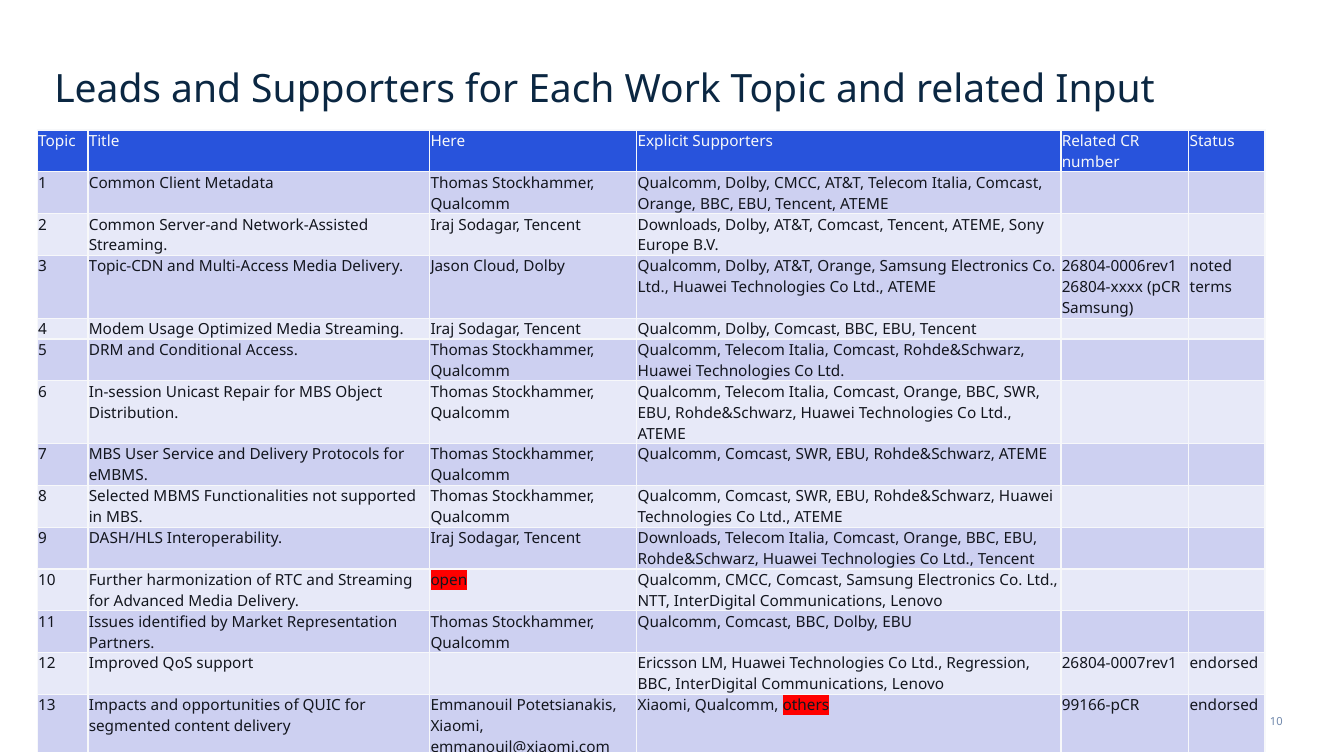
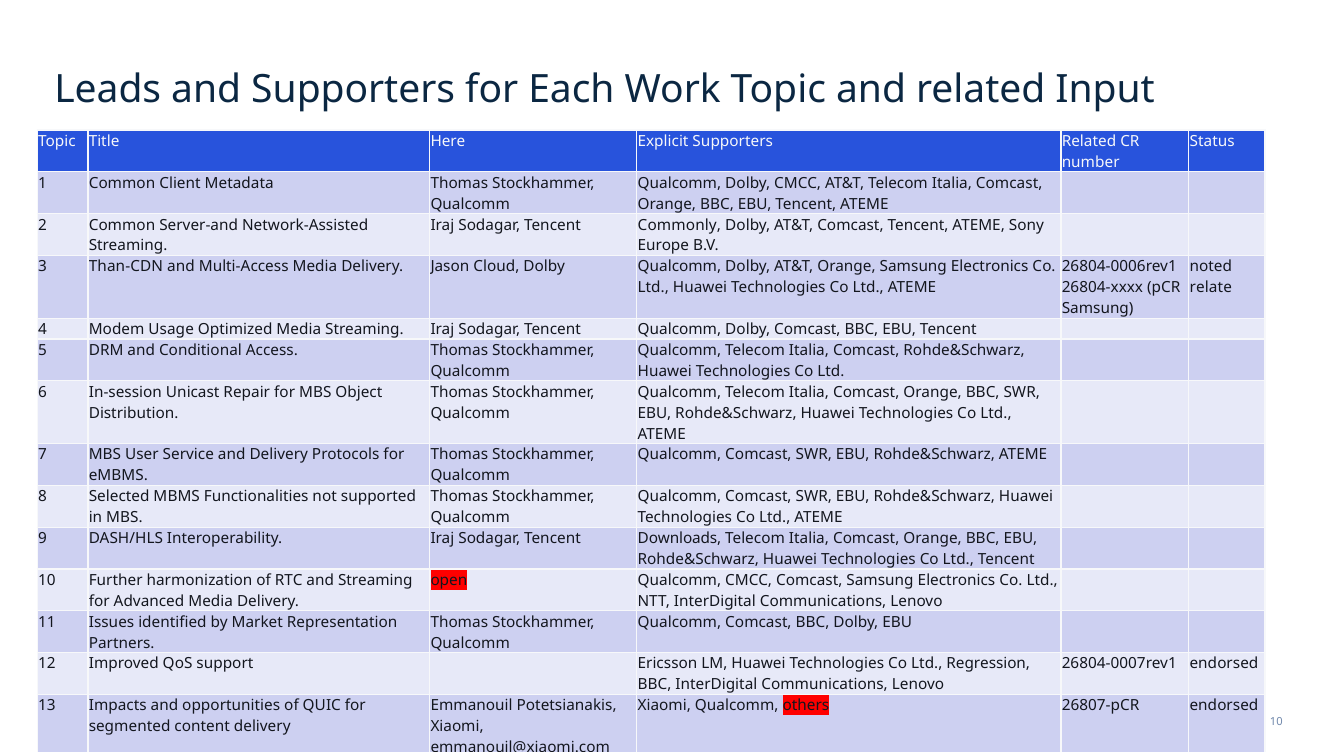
Downloads at (679, 225): Downloads -> Commonly
Topic-CDN: Topic-CDN -> Than-CDN
terms: terms -> relate
99166-pCR: 99166-pCR -> 26807-pCR
